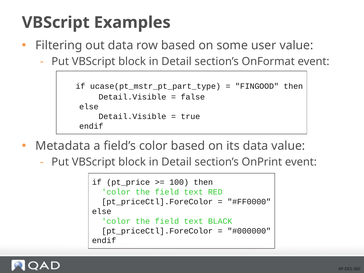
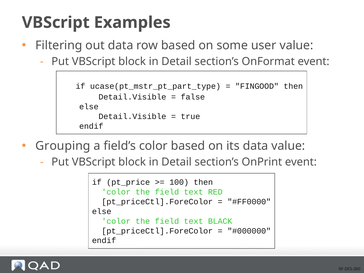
Metadata: Metadata -> Grouping
